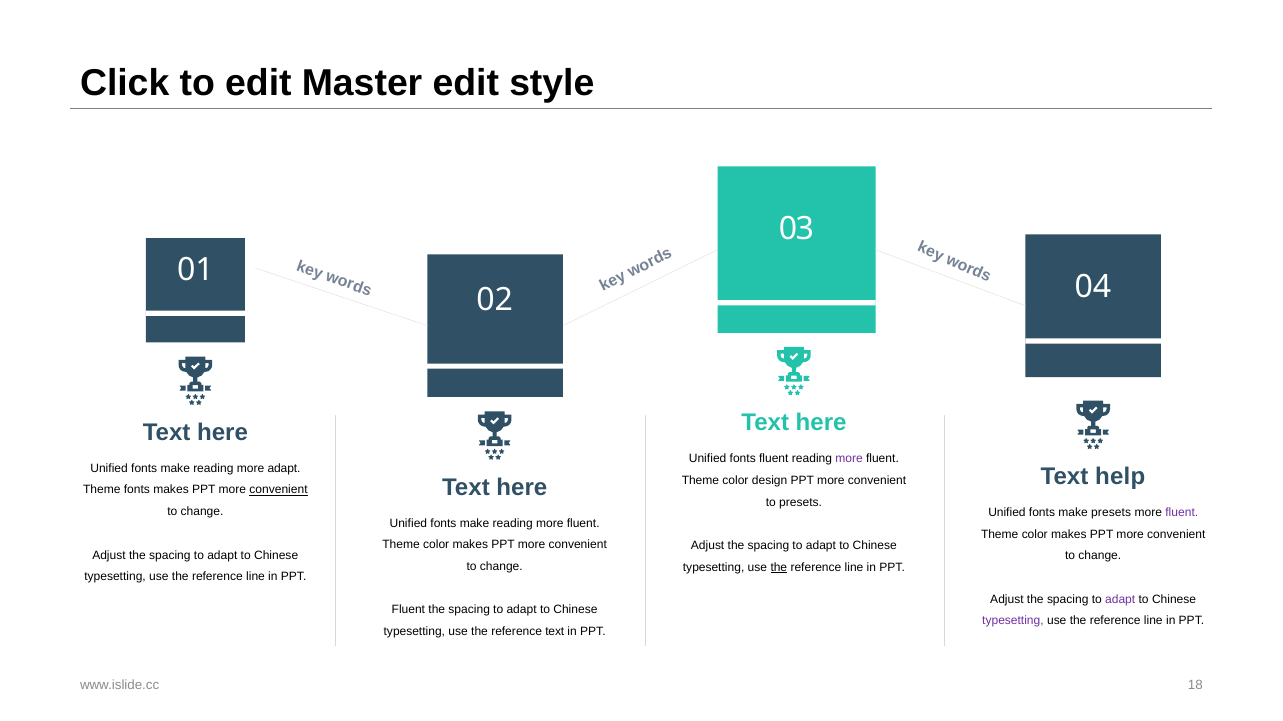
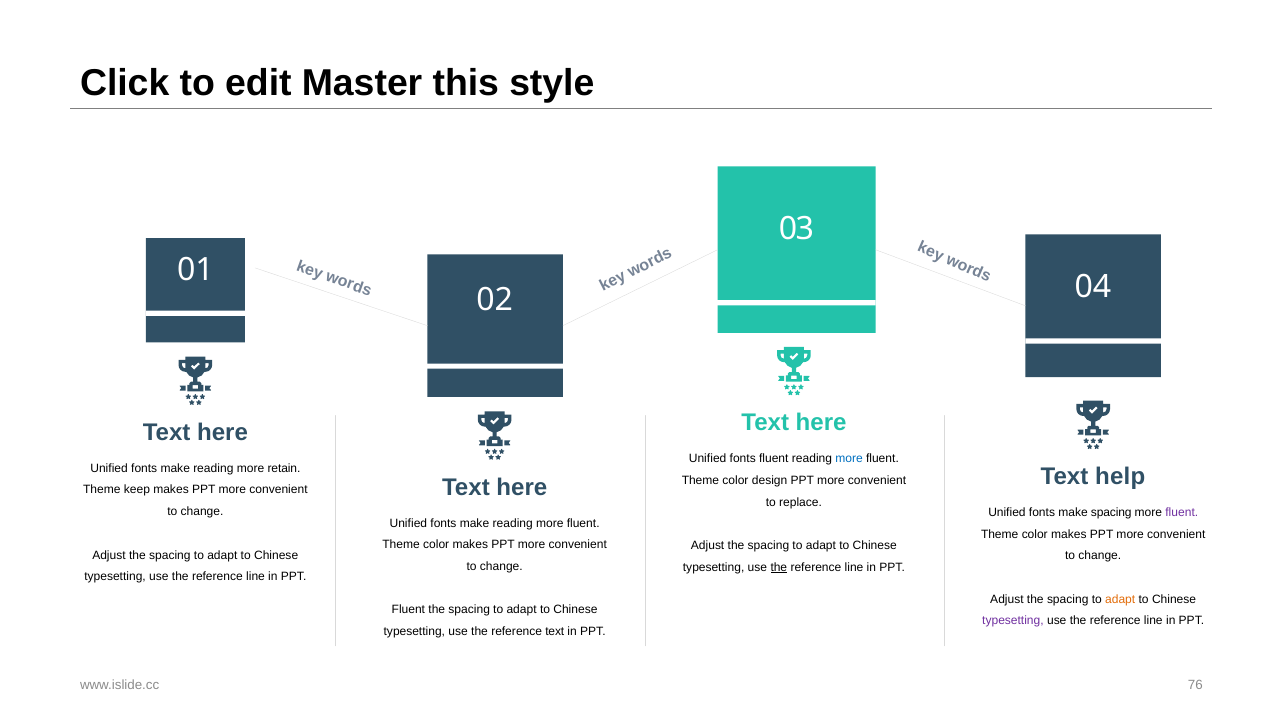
Master edit: edit -> this
more at (849, 459) colour: purple -> blue
more adapt: adapt -> retain
Theme fonts: fonts -> keep
convenient at (278, 490) underline: present -> none
to presets: presets -> replace
make presets: presets -> spacing
adapt at (1120, 600) colour: purple -> orange
18: 18 -> 76
